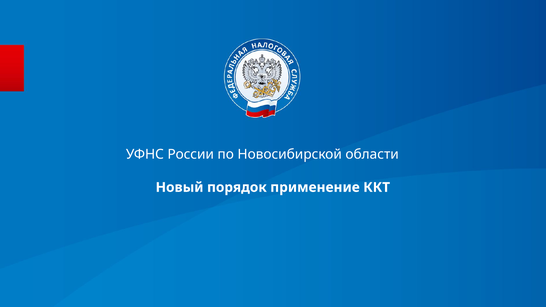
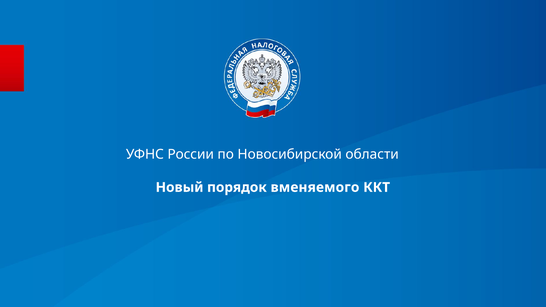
применение: применение -> вменяемого
